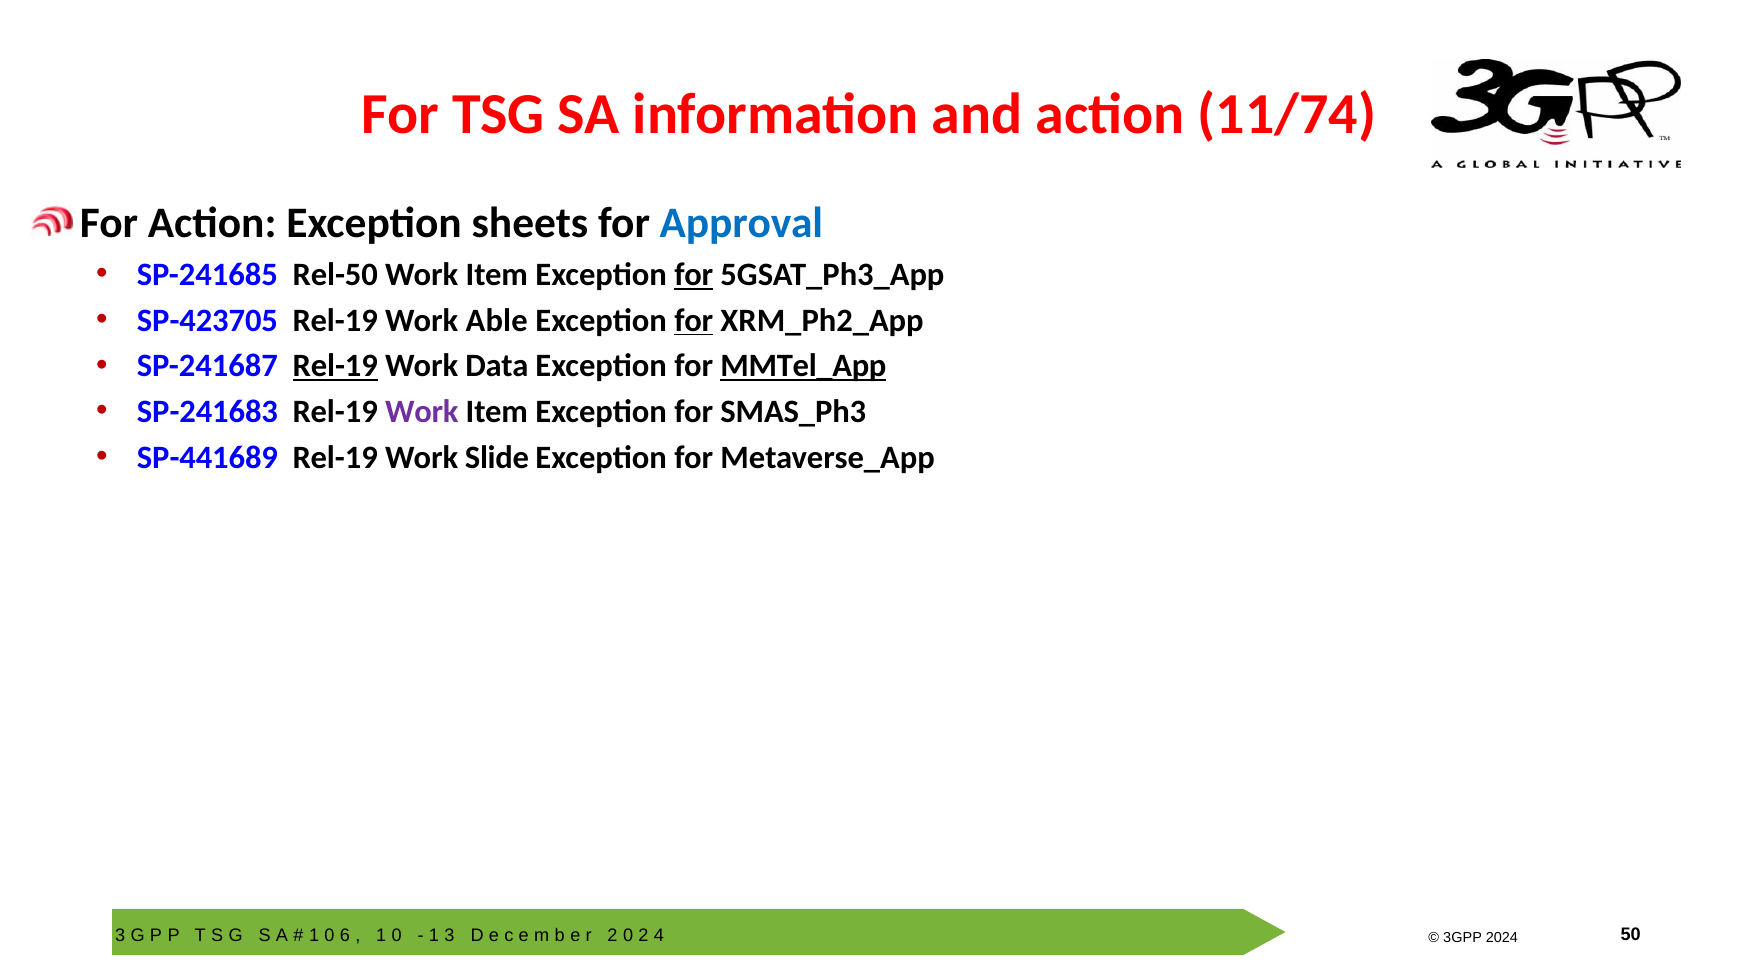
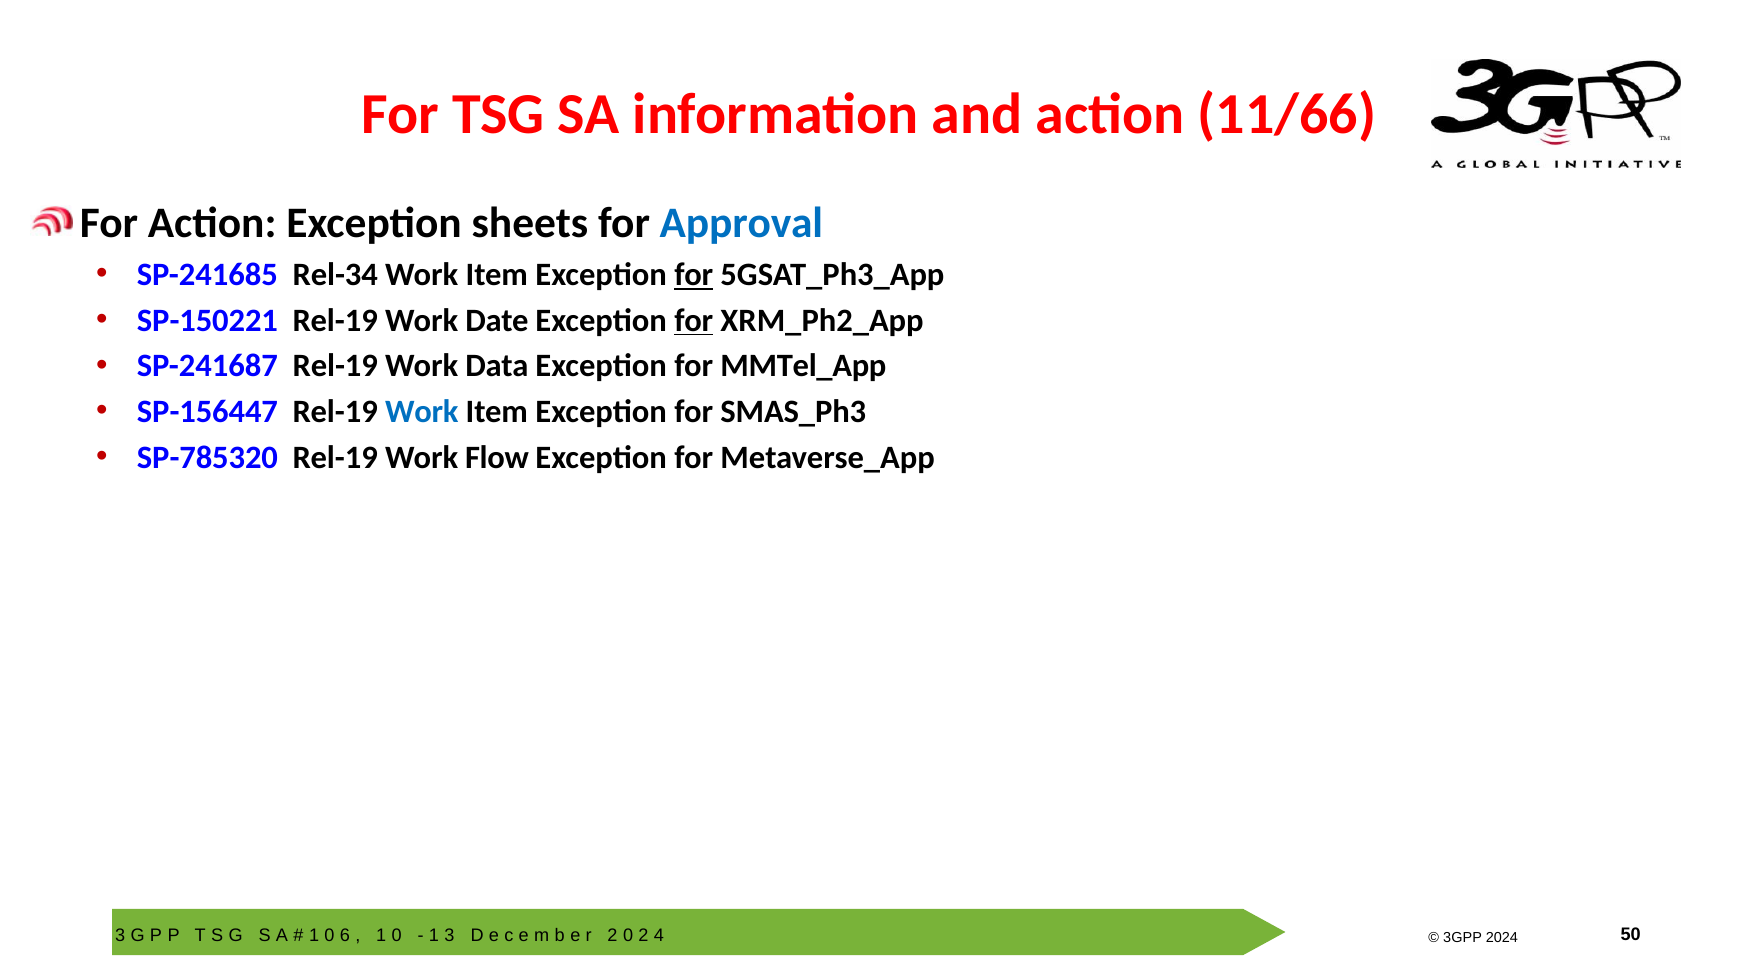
11/74: 11/74 -> 11/66
Rel-50: Rel-50 -> Rel-34
SP-423705: SP-423705 -> SP-150221
Able: Able -> Date
Rel-19 at (335, 366) underline: present -> none
MMTel_App underline: present -> none
SP-241683: SP-241683 -> SP-156447
Work at (422, 412) colour: purple -> blue
SP-441689: SP-441689 -> SP-785320
Slide: Slide -> Flow
